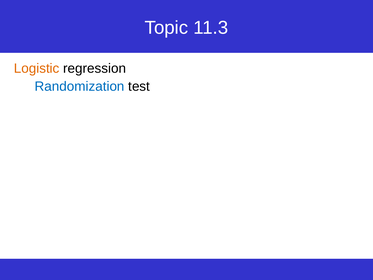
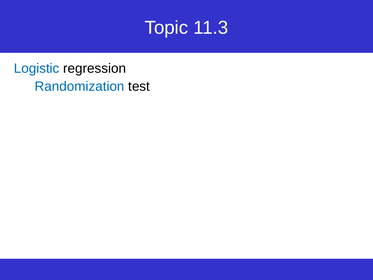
Logistic colour: orange -> blue
